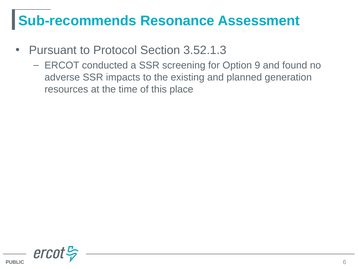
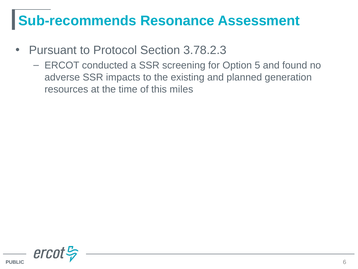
3.52.1.3: 3.52.1.3 -> 3.78.2.3
9: 9 -> 5
place: place -> miles
